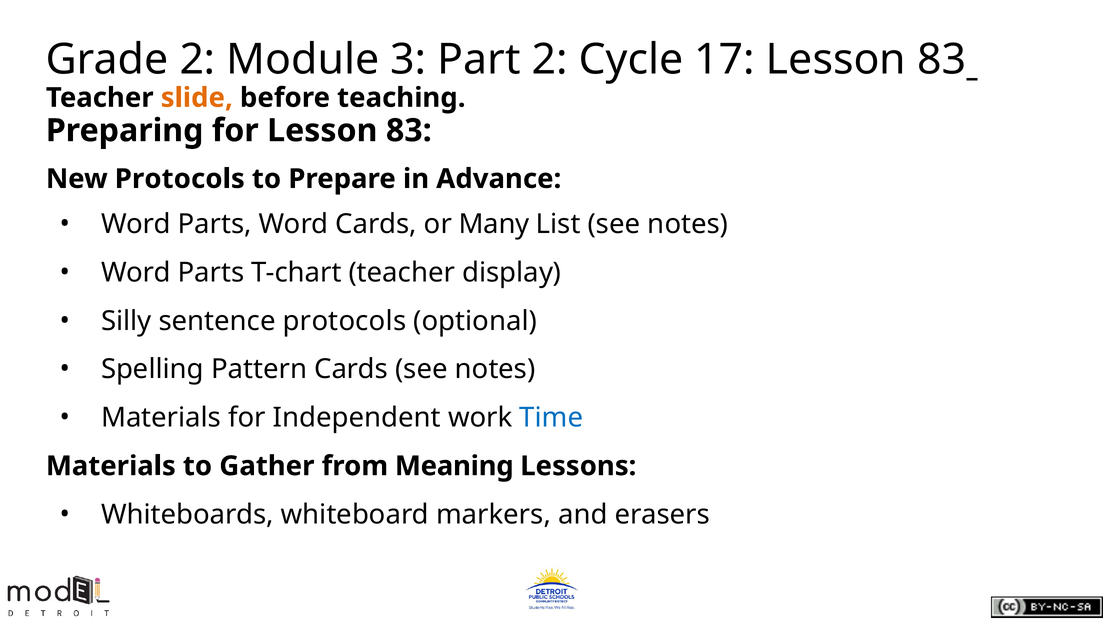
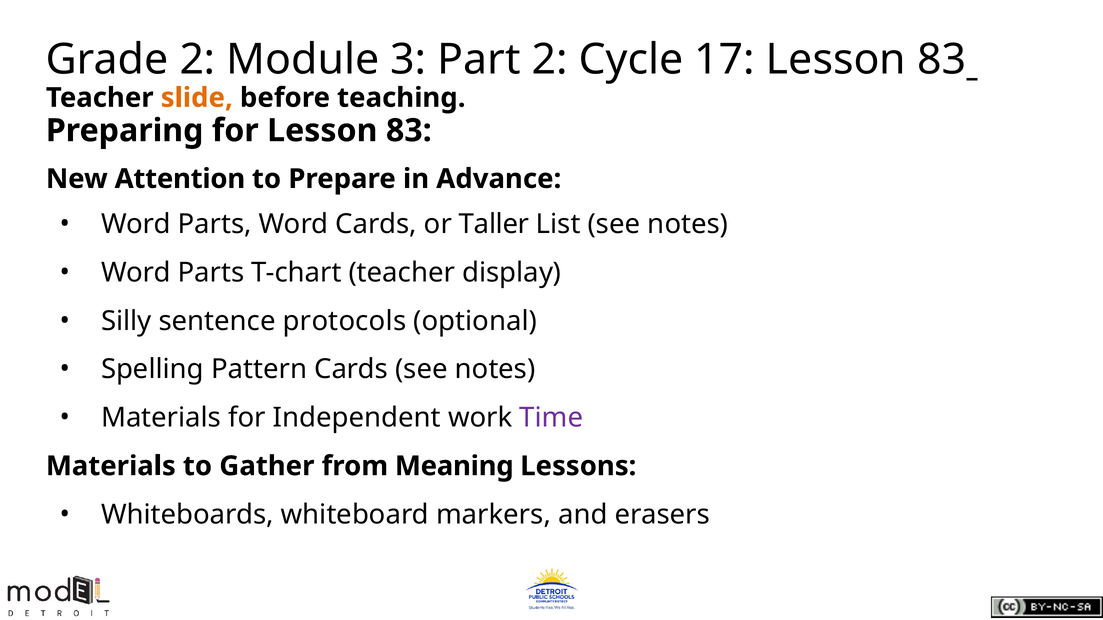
New Protocols: Protocols -> Attention
Many: Many -> Taller
Time colour: blue -> purple
